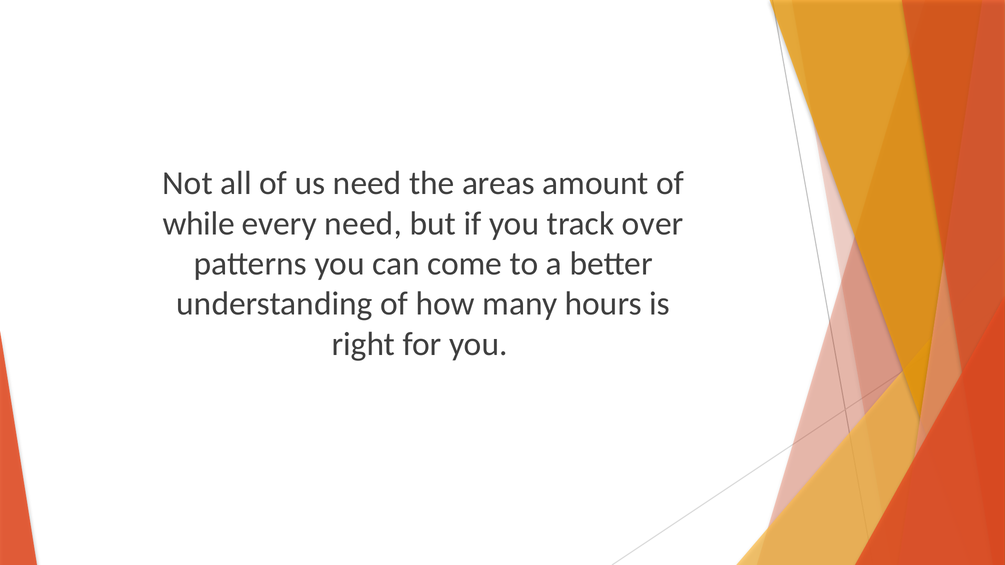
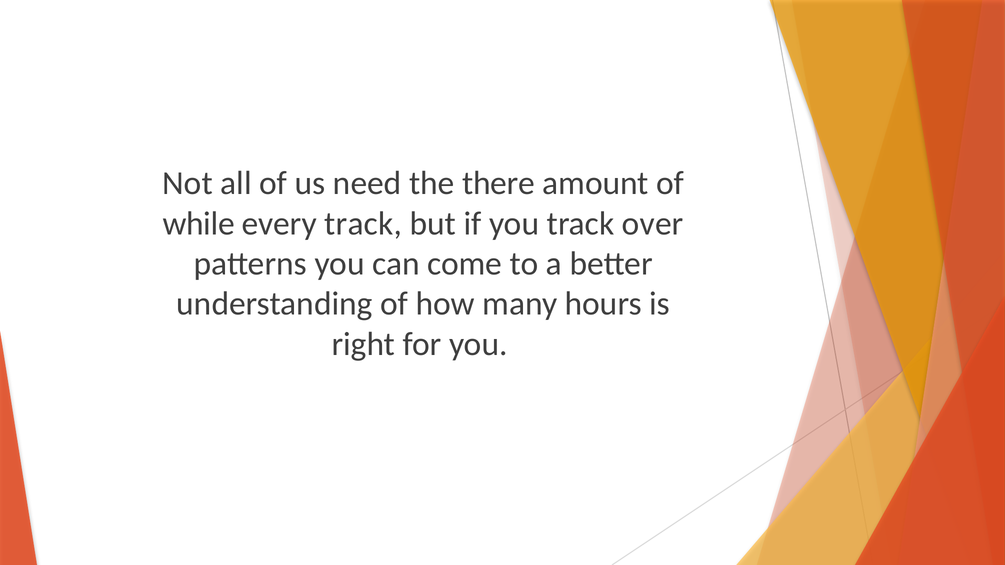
areas: areas -> there
every need: need -> track
